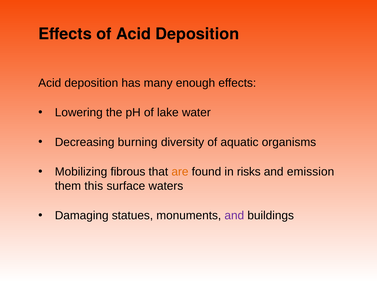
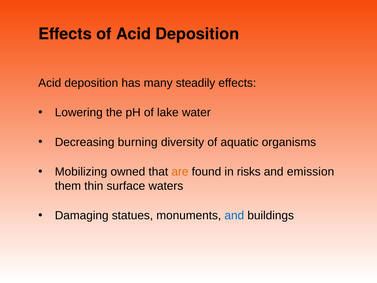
enough: enough -> steadily
fibrous: fibrous -> owned
this: this -> thin
and at (234, 215) colour: purple -> blue
